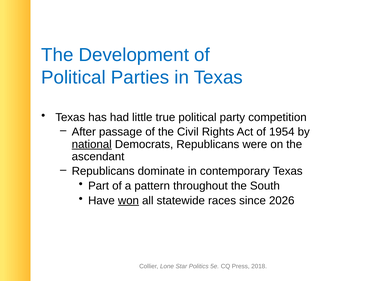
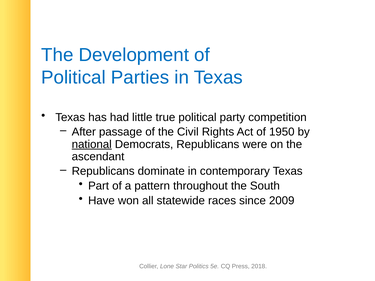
1954: 1954 -> 1950
won underline: present -> none
2026: 2026 -> 2009
